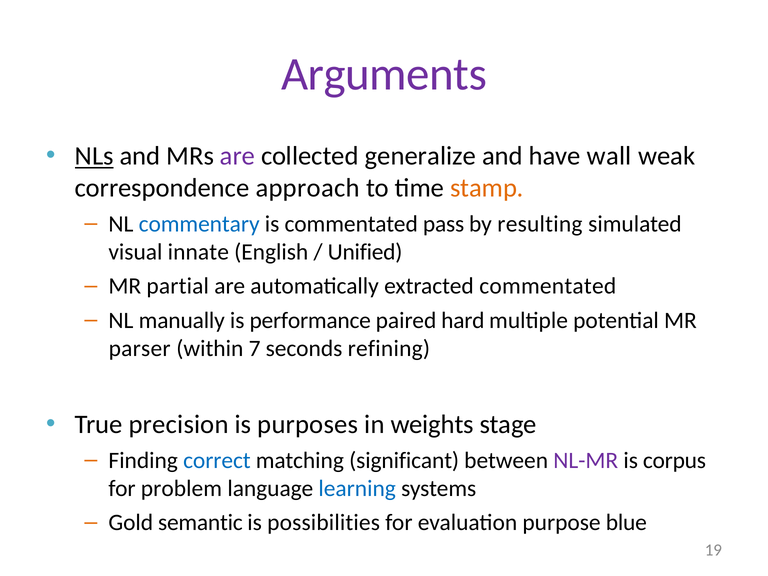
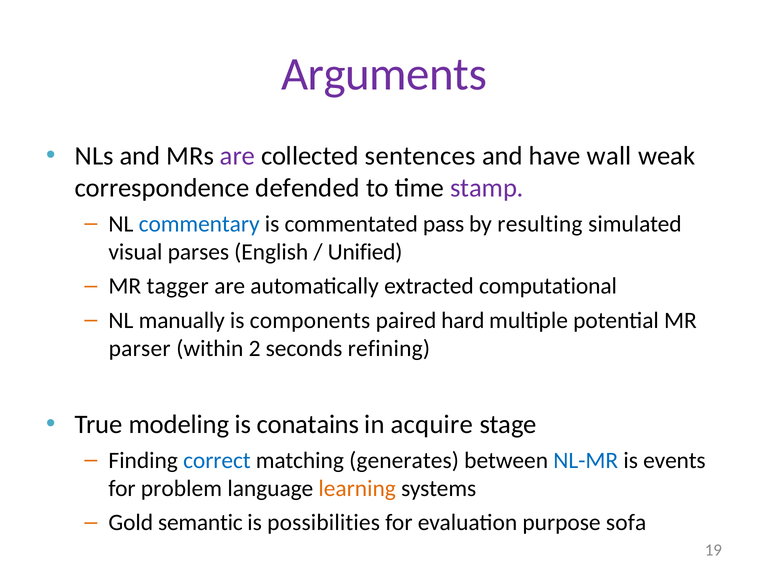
NLs underline: present -> none
generalize: generalize -> sentences
approach: approach -> defended
stamp colour: orange -> purple
innate: innate -> parses
partial: partial -> tagger
extracted commentated: commentated -> computational
performance: performance -> components
7: 7 -> 2
precision: precision -> modeling
purposes: purposes -> conatains
weights: weights -> acquire
significant: significant -> generates
NL-MR colour: purple -> blue
corpus: corpus -> events
learning colour: blue -> orange
blue: blue -> sofa
